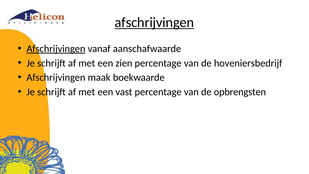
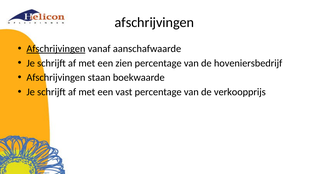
afschrijvingen at (154, 22) underline: present -> none
maak: maak -> staan
opbrengsten: opbrengsten -> verkoopprijs
